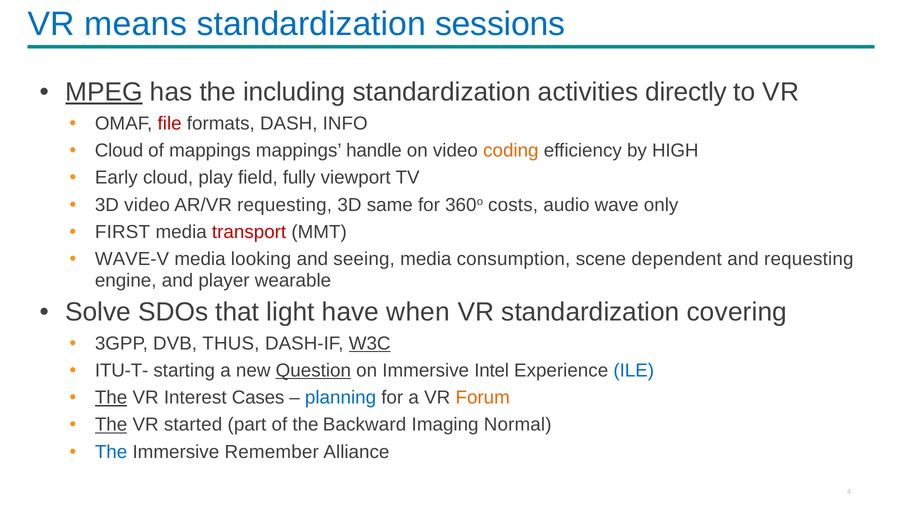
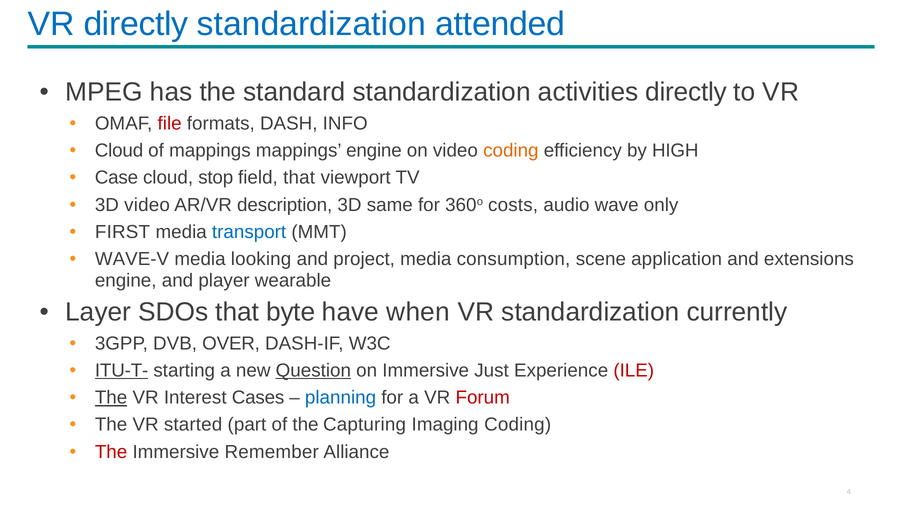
VR means: means -> directly
sessions: sessions -> attended
MPEG underline: present -> none
including: including -> standard
mappings handle: handle -> engine
Early: Early -> Case
play: play -> stop
field fully: fully -> that
AR/VR requesting: requesting -> description
transport colour: red -> blue
seeing: seeing -> project
dependent: dependent -> application
and requesting: requesting -> extensions
Solve: Solve -> Layer
light: light -> byte
covering: covering -> currently
THUS: THUS -> OVER
W3C underline: present -> none
ITU-T- underline: none -> present
Intel: Intel -> Just
ILE colour: blue -> red
Forum colour: orange -> red
The at (111, 424) underline: present -> none
Backward: Backward -> Capturing
Imaging Normal: Normal -> Coding
The at (111, 451) colour: blue -> red
